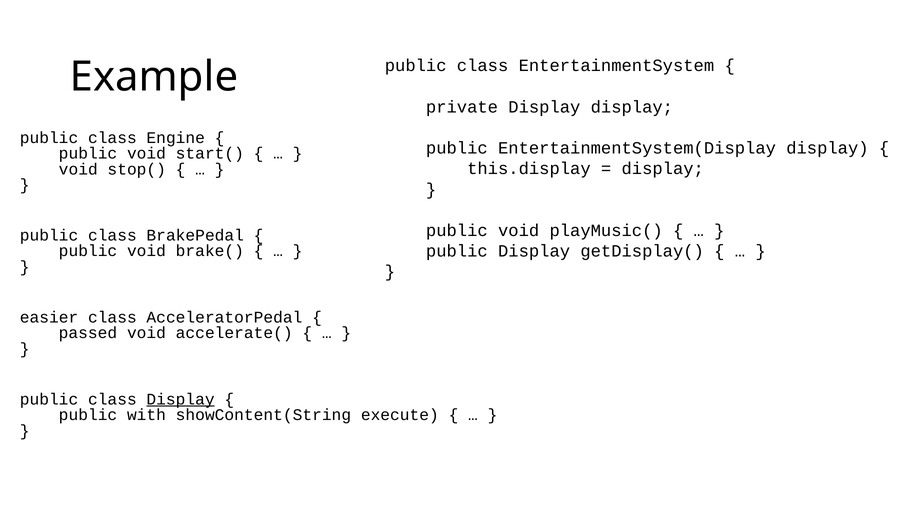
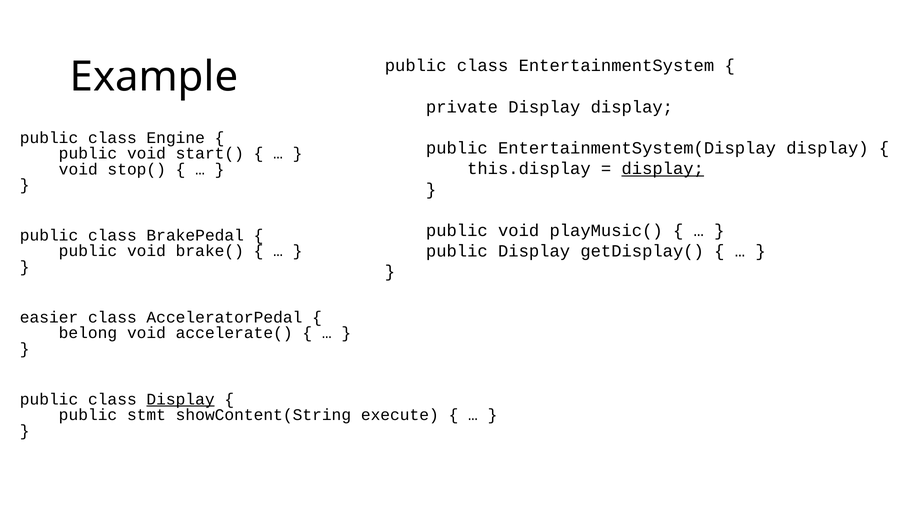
display at (663, 169) underline: none -> present
passed: passed -> belong
with: with -> stmt
